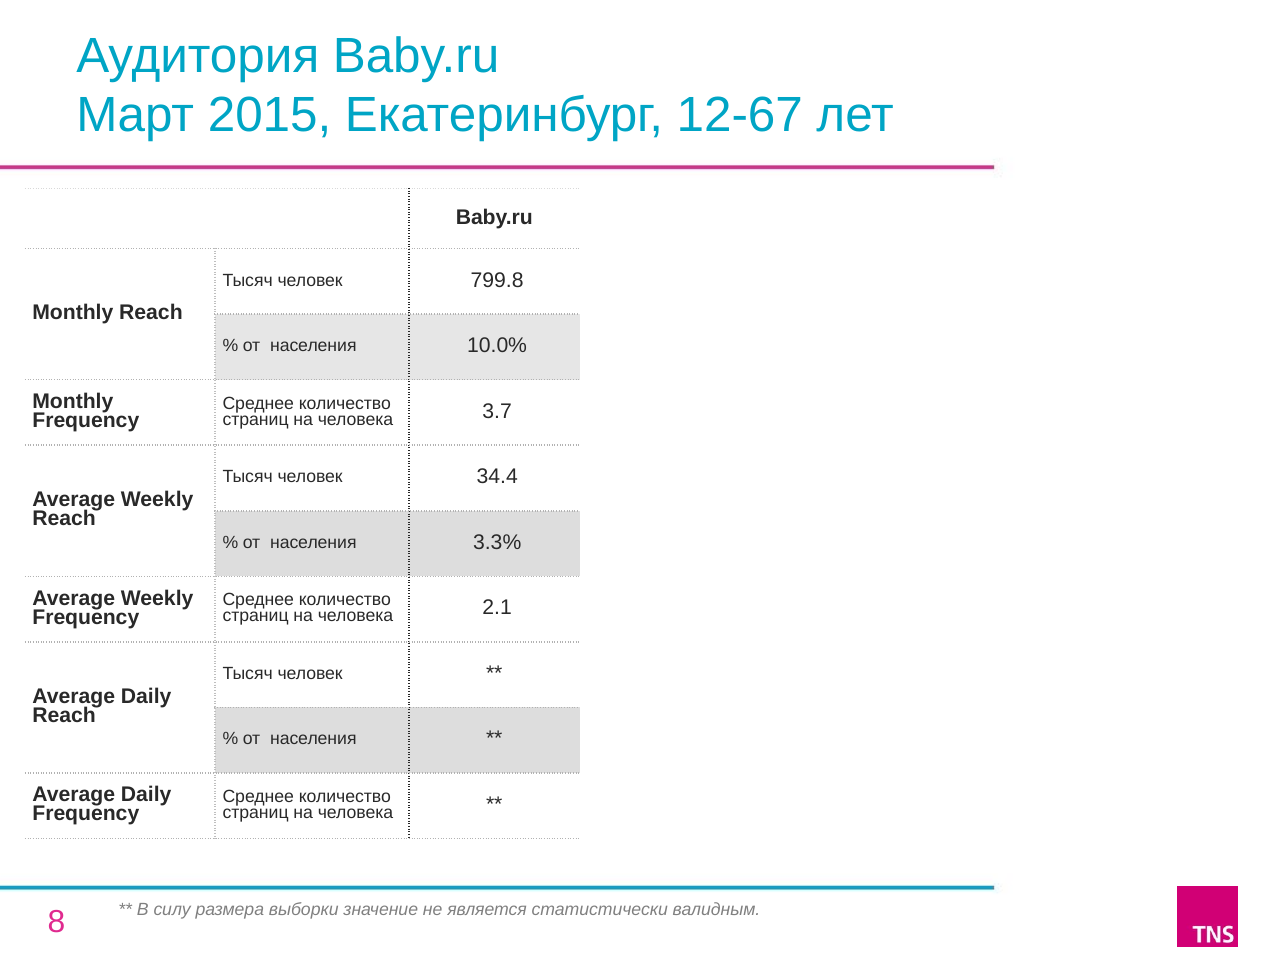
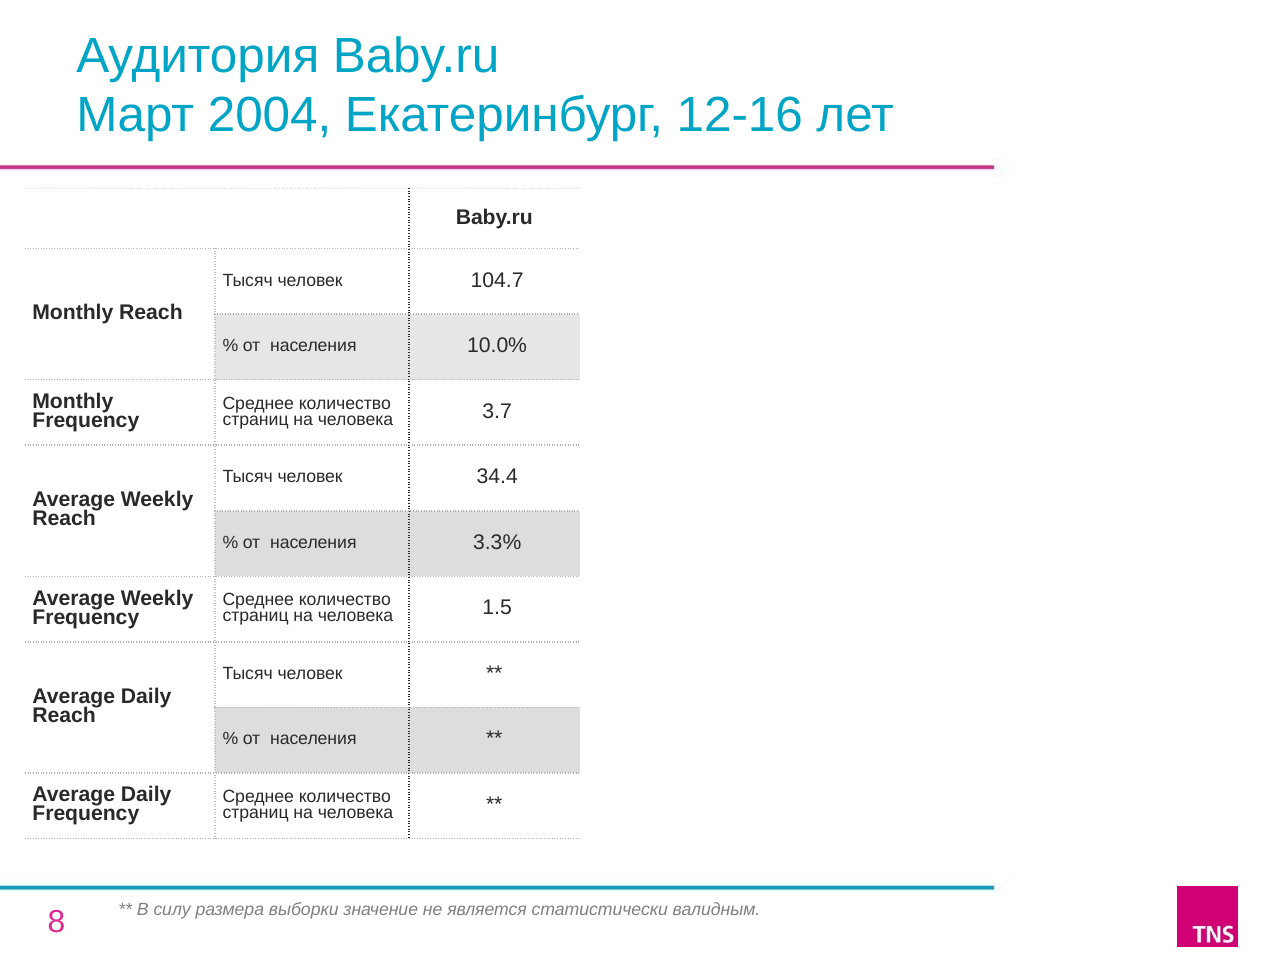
2015: 2015 -> 2004
12-67: 12-67 -> 12-16
799.8: 799.8 -> 104.7
2.1: 2.1 -> 1.5
